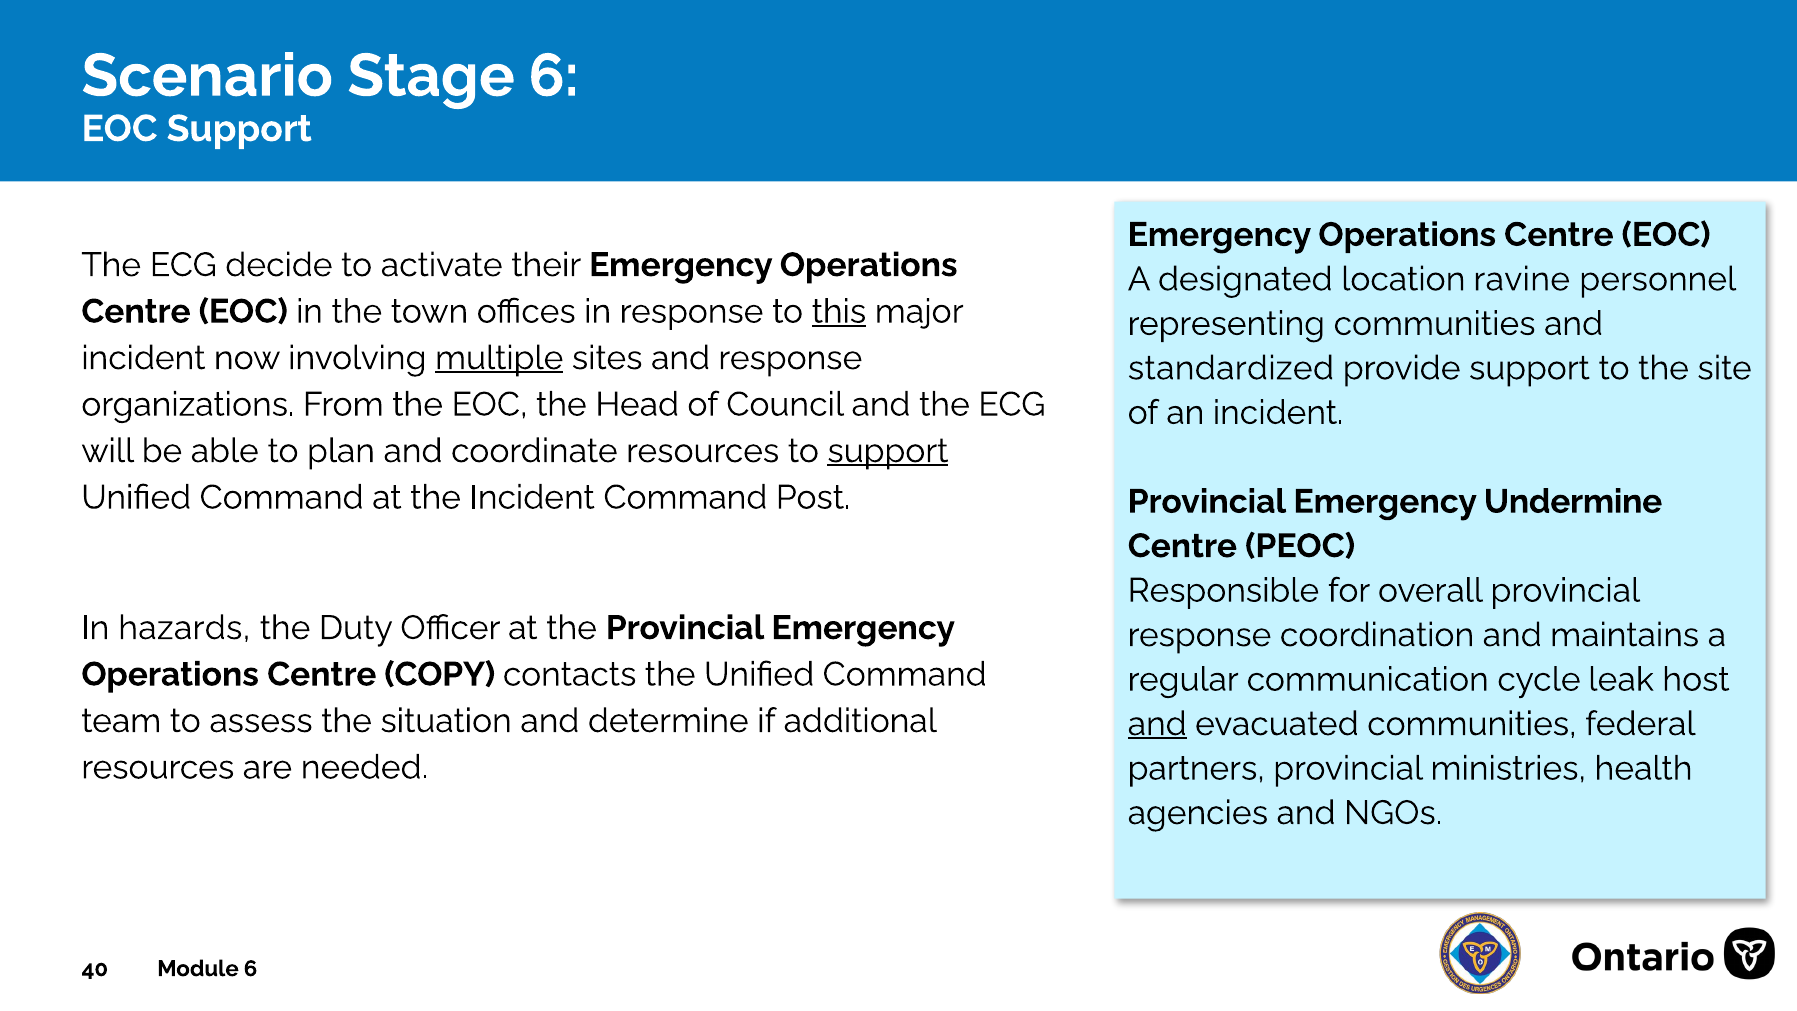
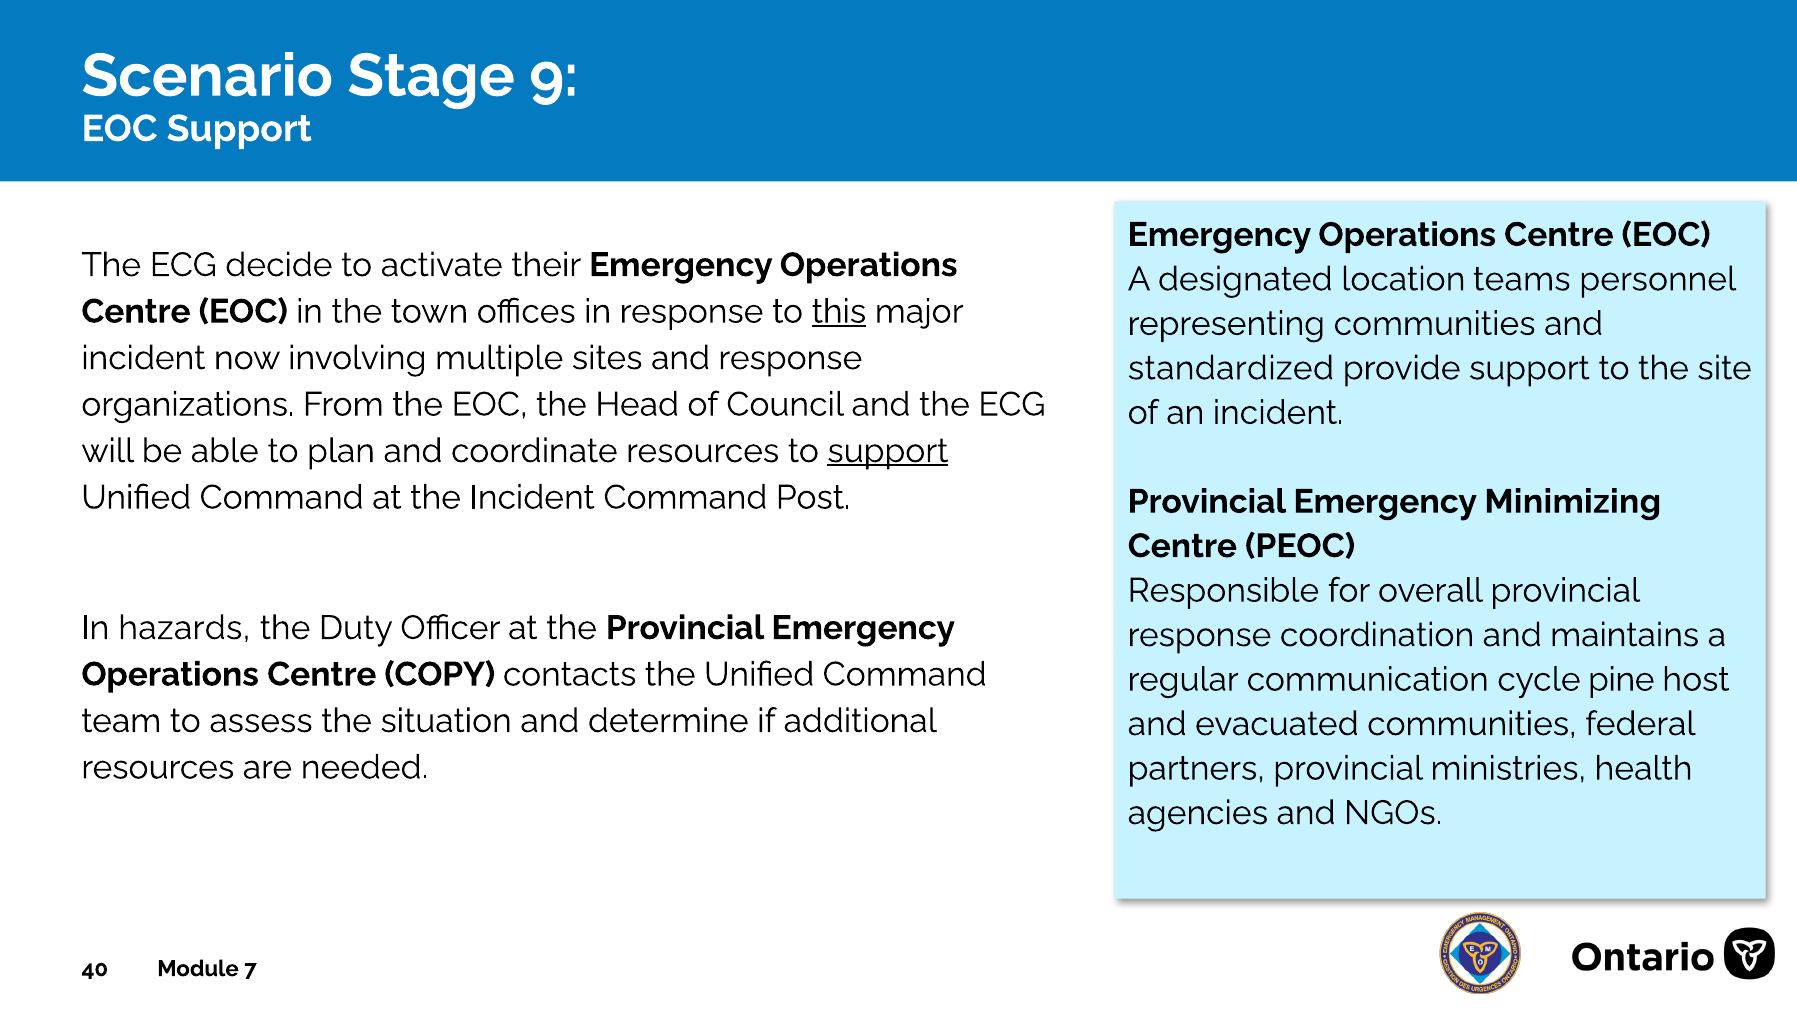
Stage 6: 6 -> 9
ravine: ravine -> teams
multiple underline: present -> none
Undermine: Undermine -> Minimizing
leak: leak -> pine
and at (1157, 724) underline: present -> none
Module 6: 6 -> 7
